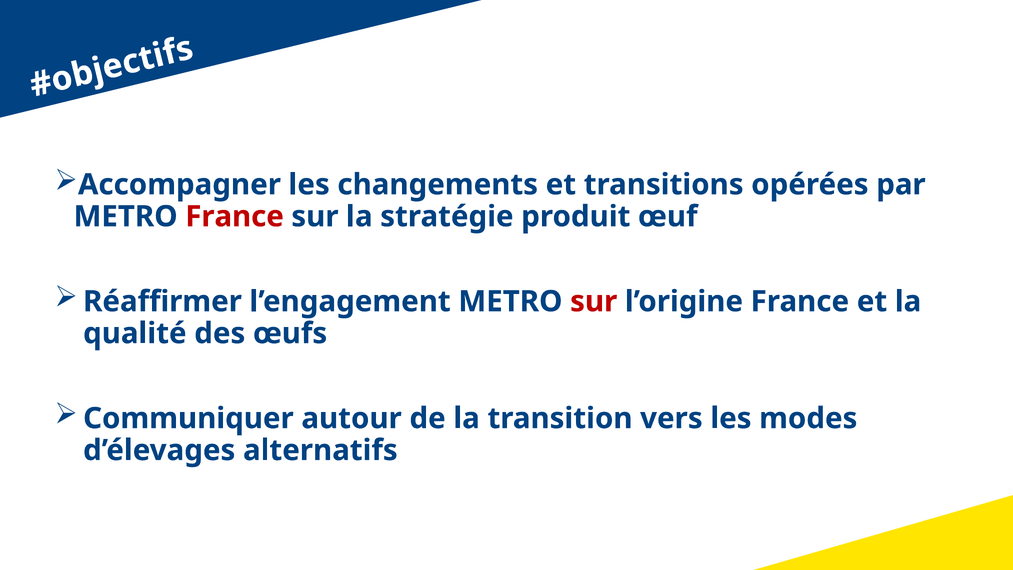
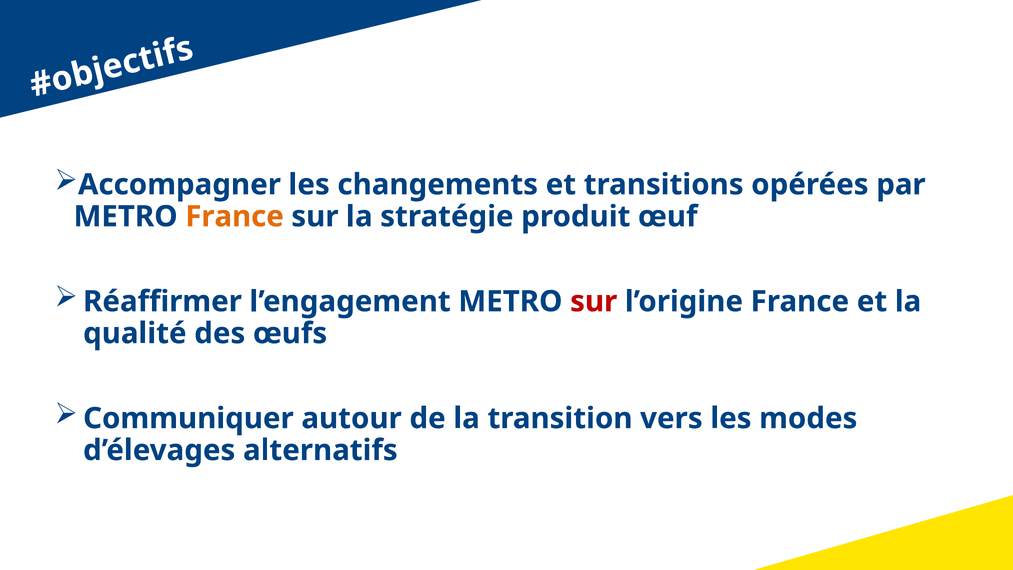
France at (235, 216) colour: red -> orange
